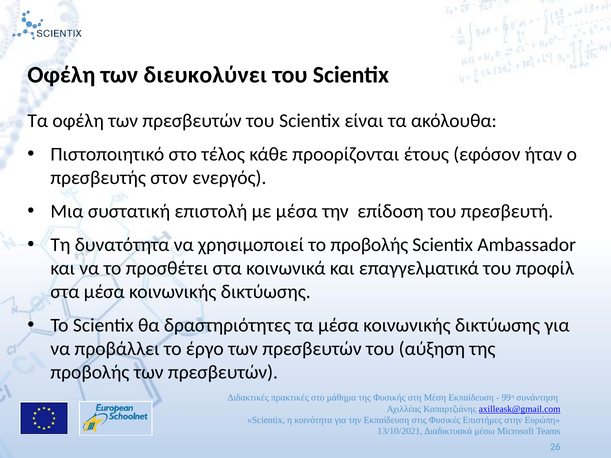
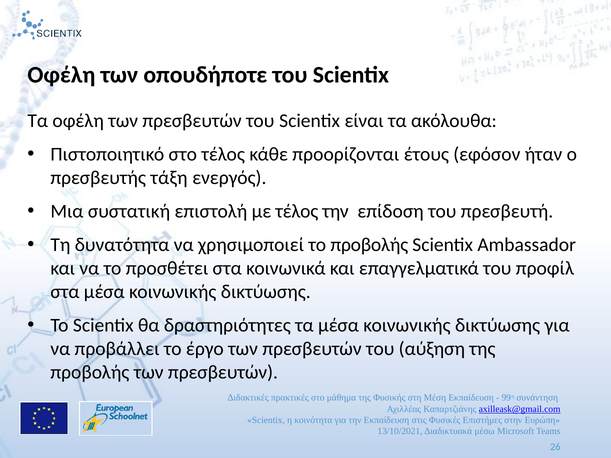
διευκολύνει: διευκολύνει -> οπουδήποτε
στον: στον -> τάξη
με μέσα: μέσα -> τέλος
